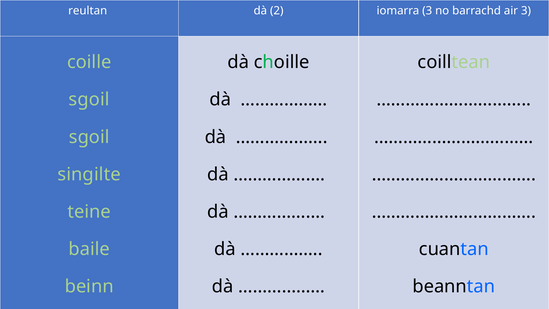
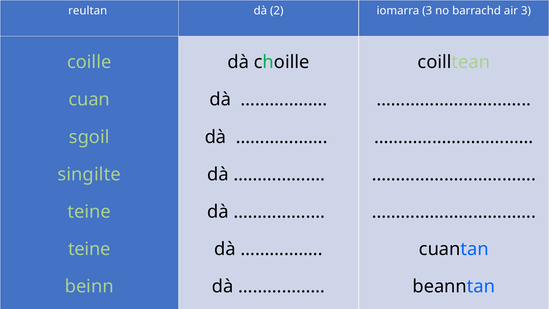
sgoil at (89, 100): sgoil -> cuan
baile at (89, 249): baile -> teine
